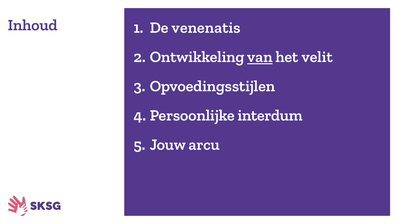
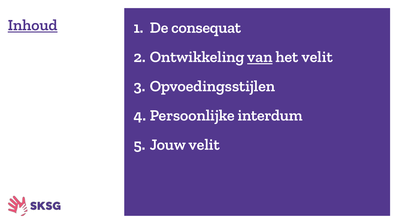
Inhoud underline: none -> present
venenatis: venenatis -> consequat
Jouw arcu: arcu -> velit
